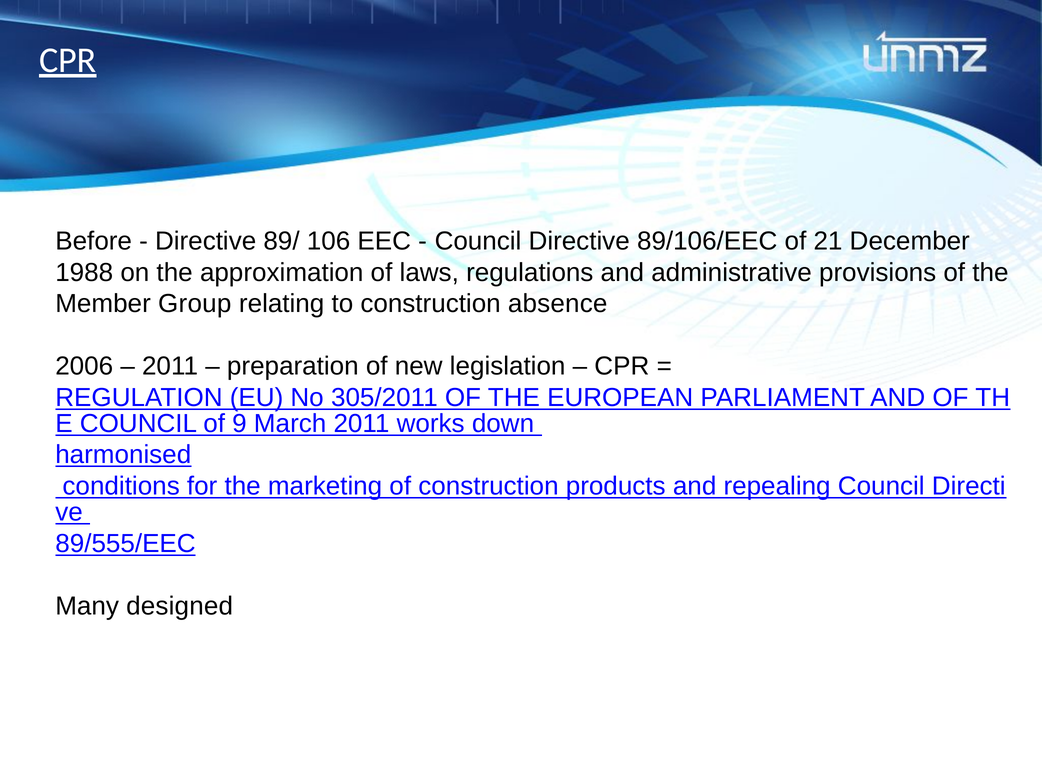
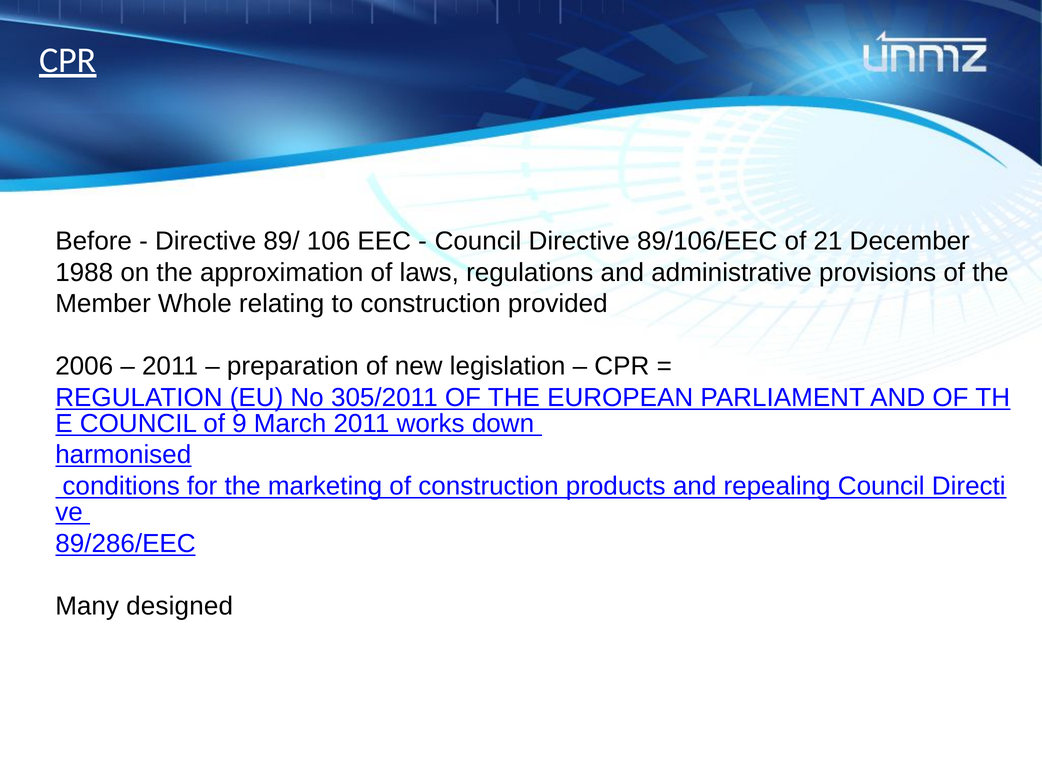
Group: Group -> Whole
absence: absence -> provided
89/555/EEC: 89/555/EEC -> 89/286/EEC
